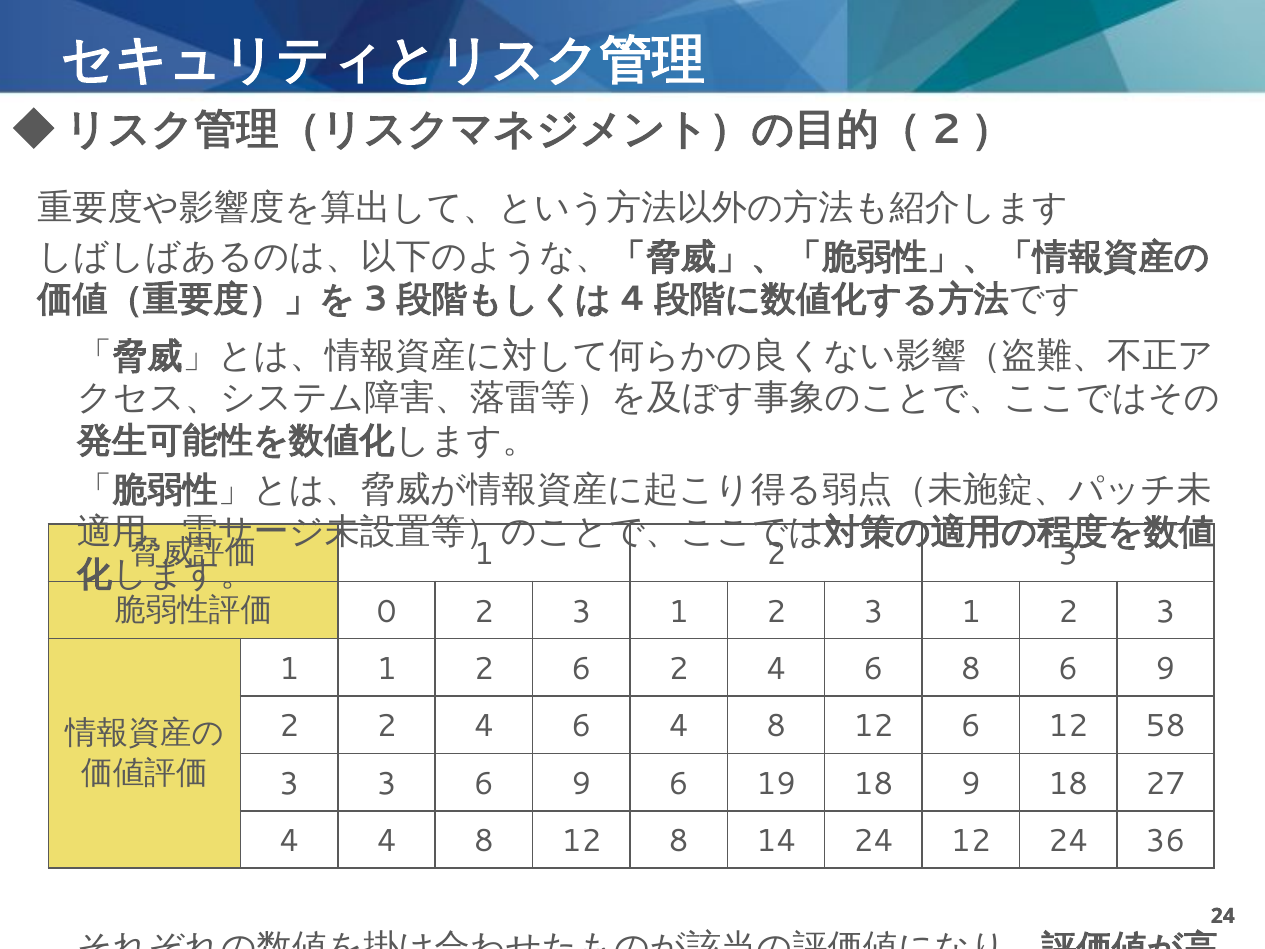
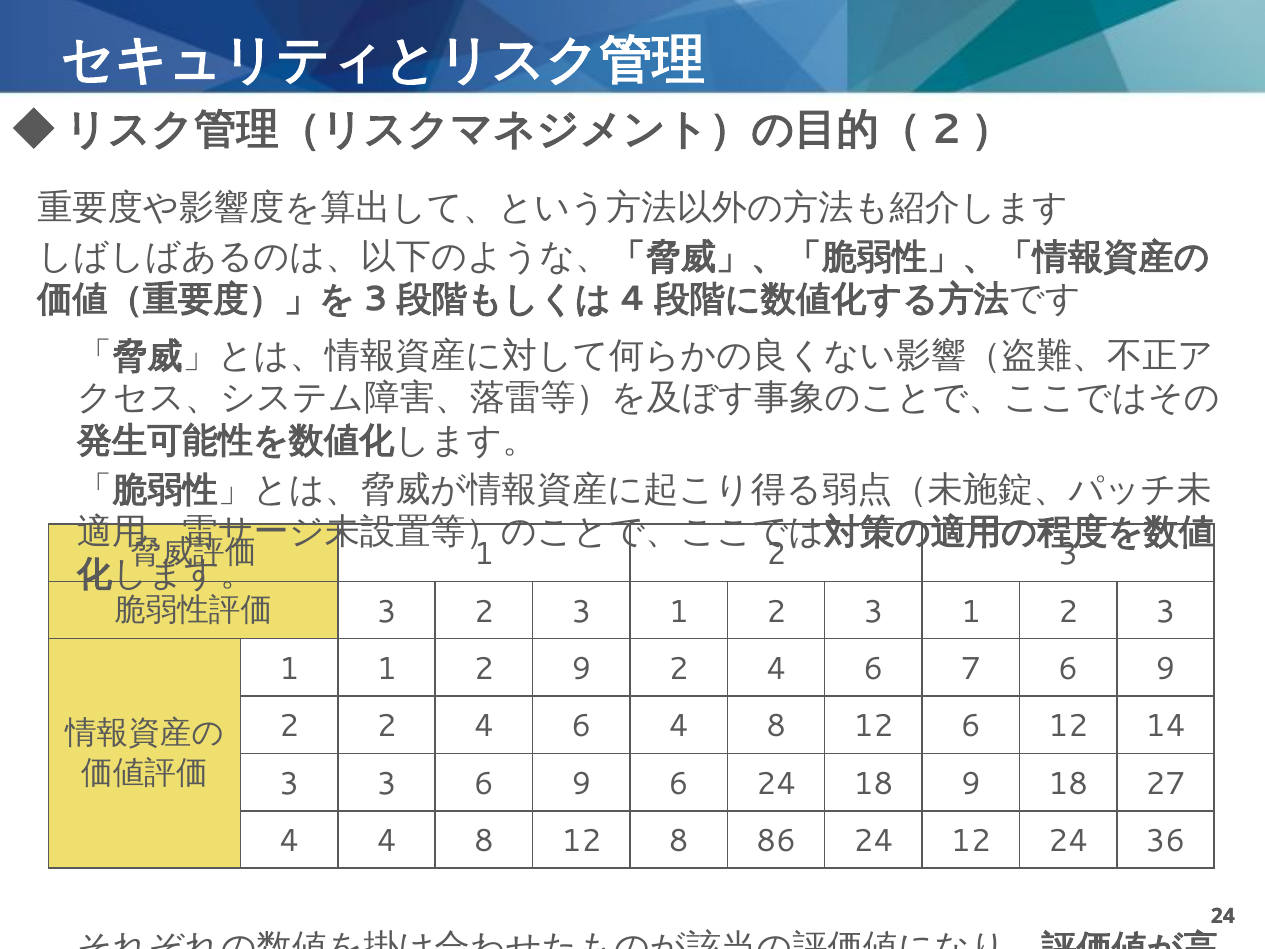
0 at (387, 612): 0 -> 3
2 6: 6 -> 9
6 8: 8 -> 7
58: 58 -> 14
6 19: 19 -> 24
14: 14 -> 86
